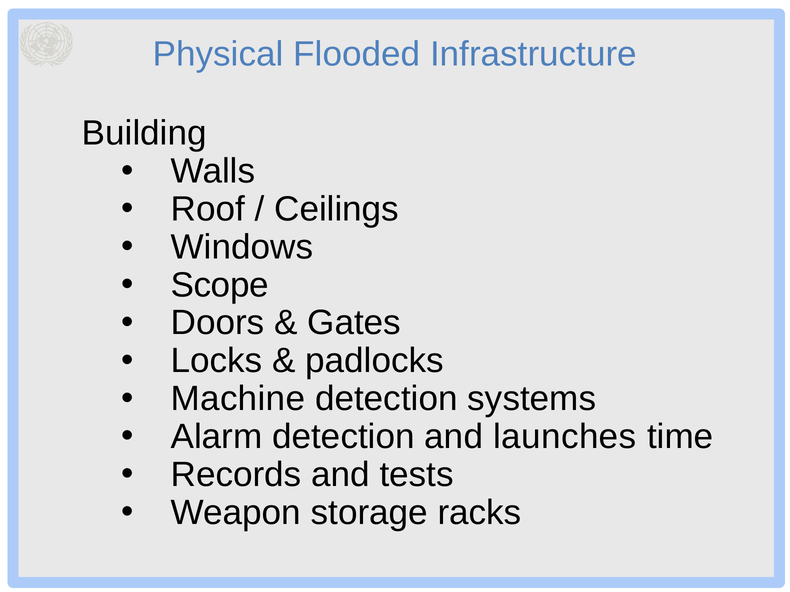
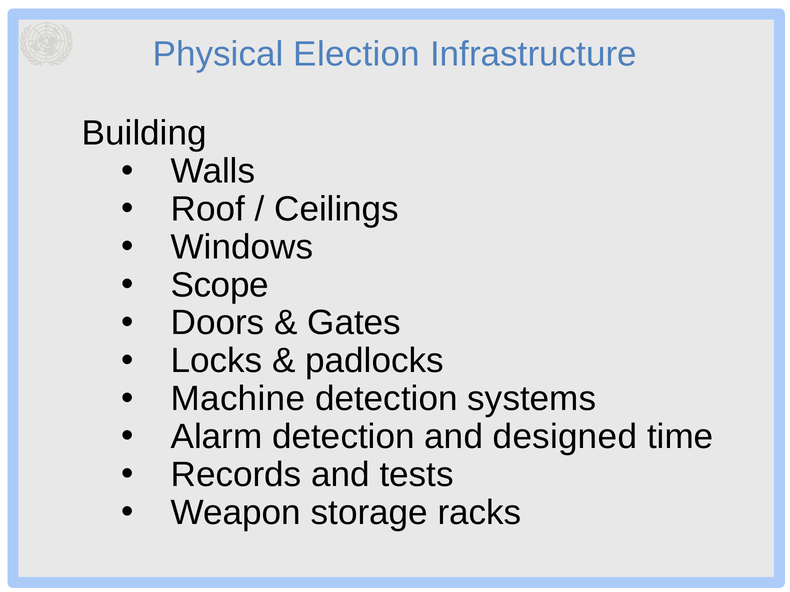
Flooded: Flooded -> Election
launches: launches -> designed
